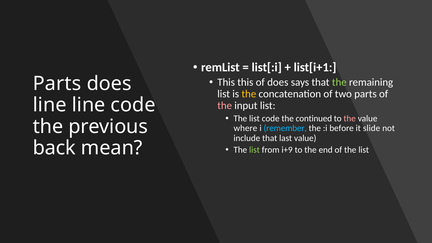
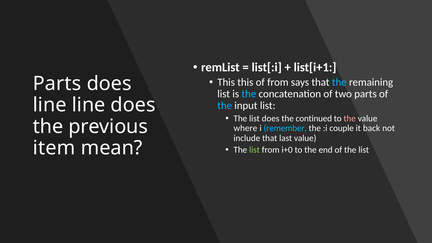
of does: does -> from
the at (339, 82) colour: light green -> light blue
the at (249, 94) colour: yellow -> light blue
line code: code -> does
the at (225, 106) colour: pink -> light blue
list code: code -> does
before: before -> couple
slide: slide -> back
back: back -> item
i+9: i+9 -> i+0
